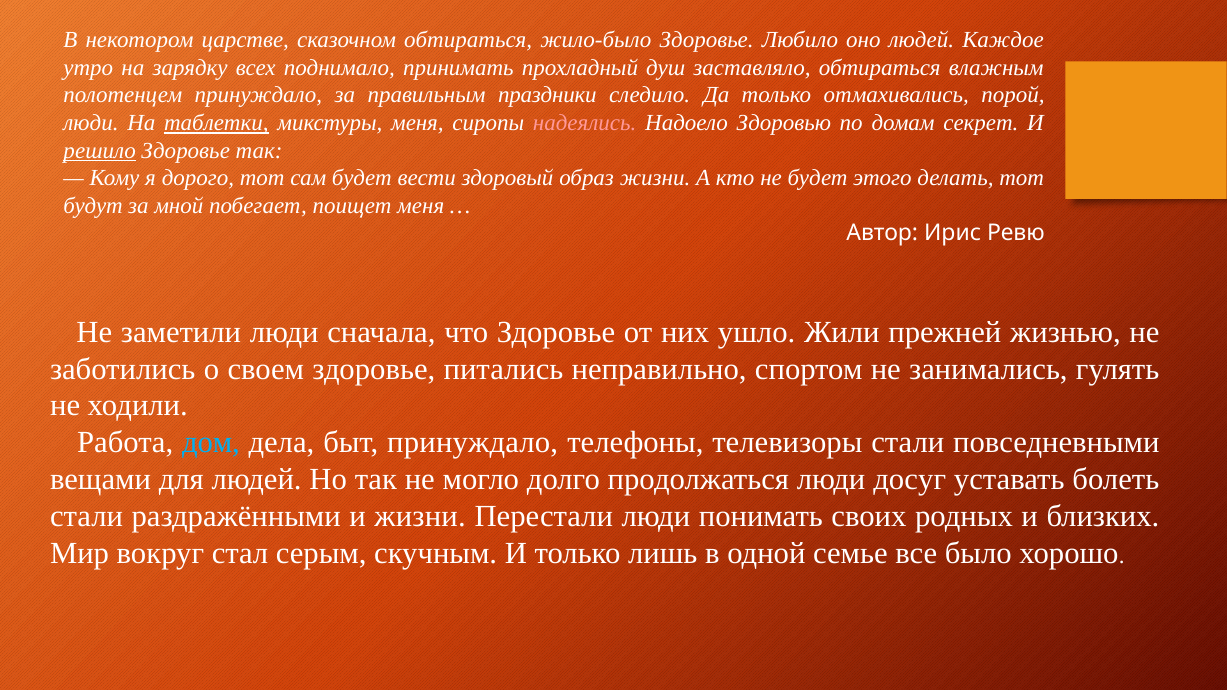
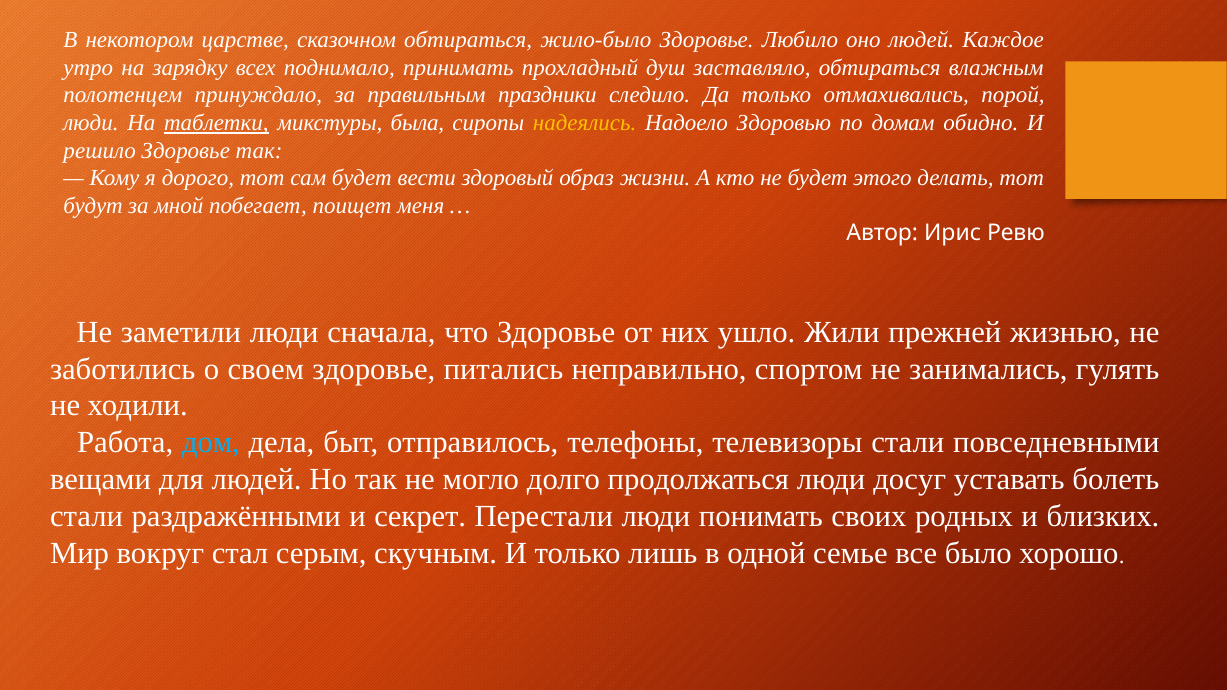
микстуры меня: меня -> была
надеялись colour: pink -> yellow
секрет: секрет -> обидно
решило underline: present -> none
быт принуждало: принуждало -> отправилось
и жизни: жизни -> секрет
